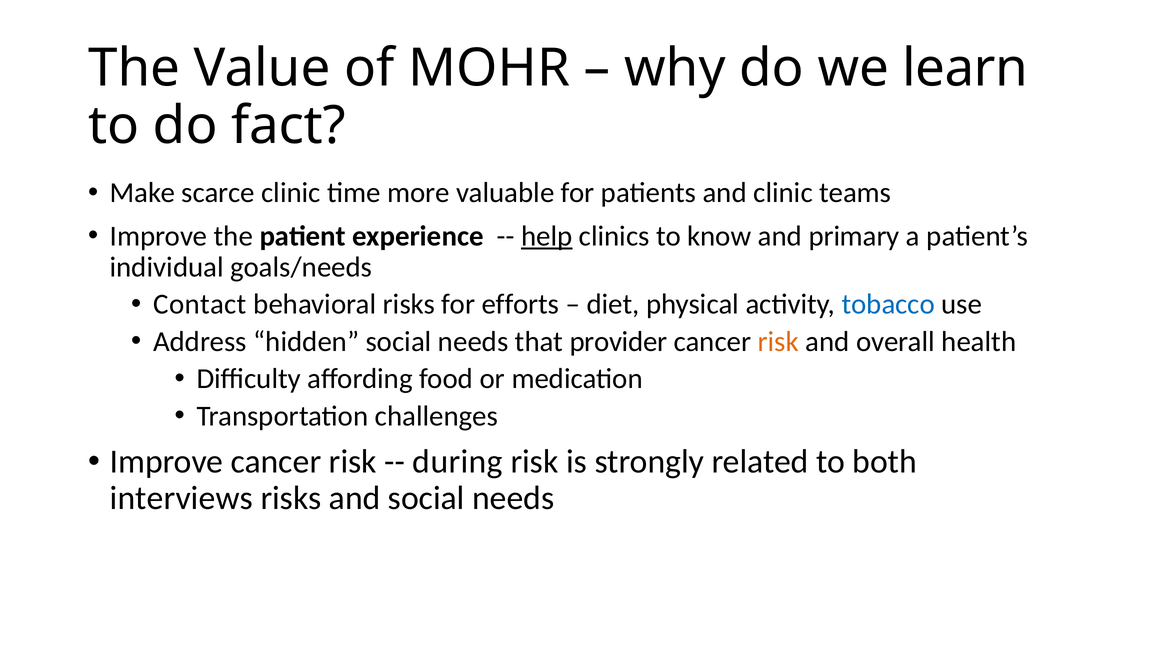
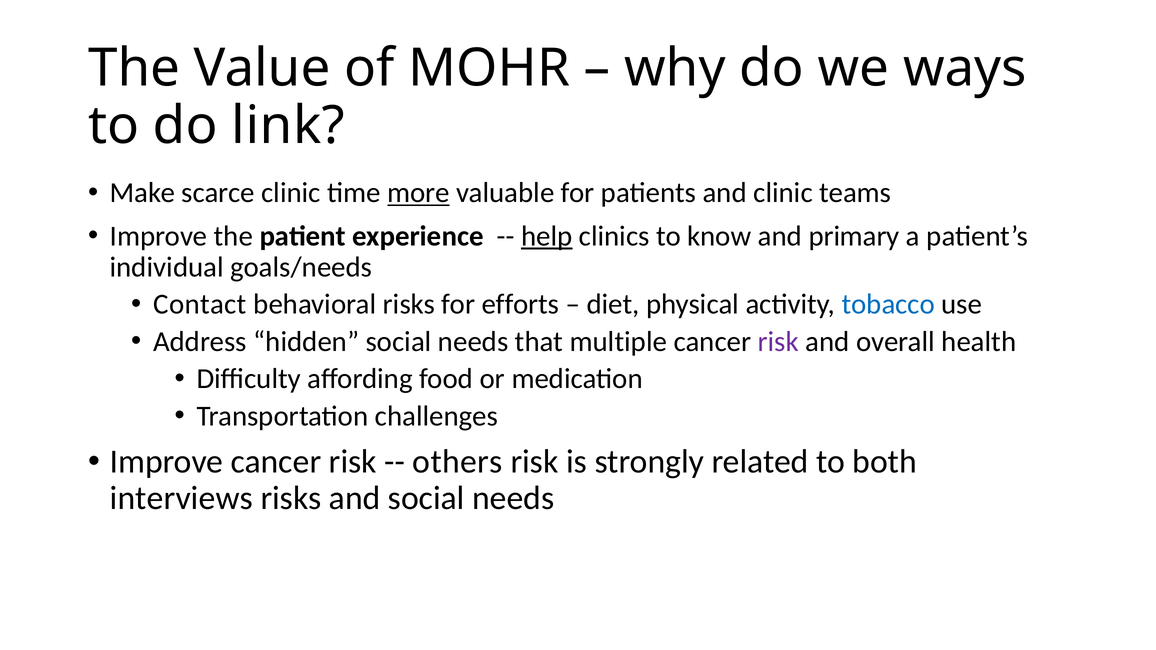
learn: learn -> ways
fact: fact -> link
more underline: none -> present
provider: provider -> multiple
risk at (778, 342) colour: orange -> purple
during: during -> others
